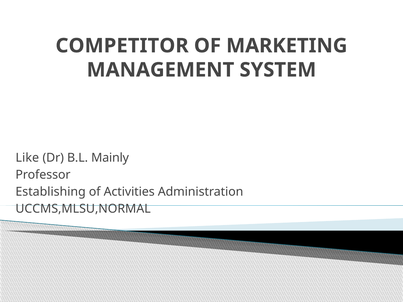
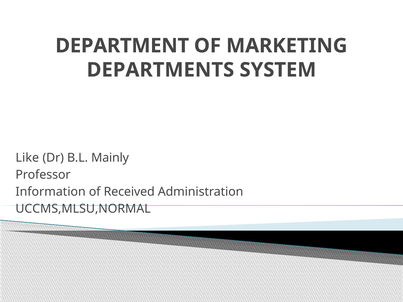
COMPETITOR: COMPETITOR -> DEPARTMENT
MANAGEMENT: MANAGEMENT -> DEPARTMENTS
Establishing: Establishing -> Information
Activities: Activities -> Received
